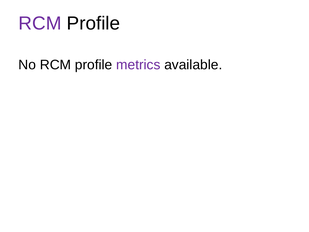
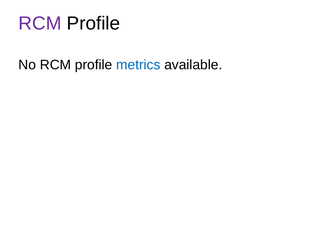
metrics colour: purple -> blue
